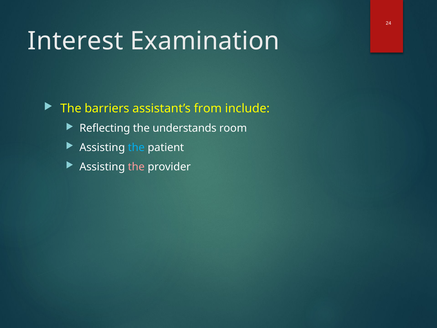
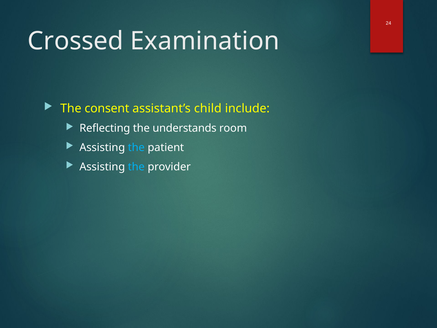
Interest: Interest -> Crossed
barriers: barriers -> consent
from: from -> child
the at (136, 167) colour: pink -> light blue
